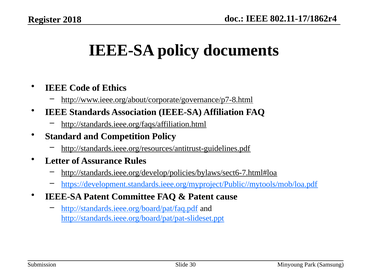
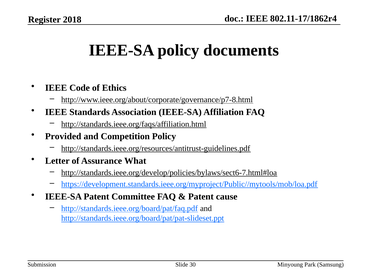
Standard: Standard -> Provided
Rules: Rules -> What
